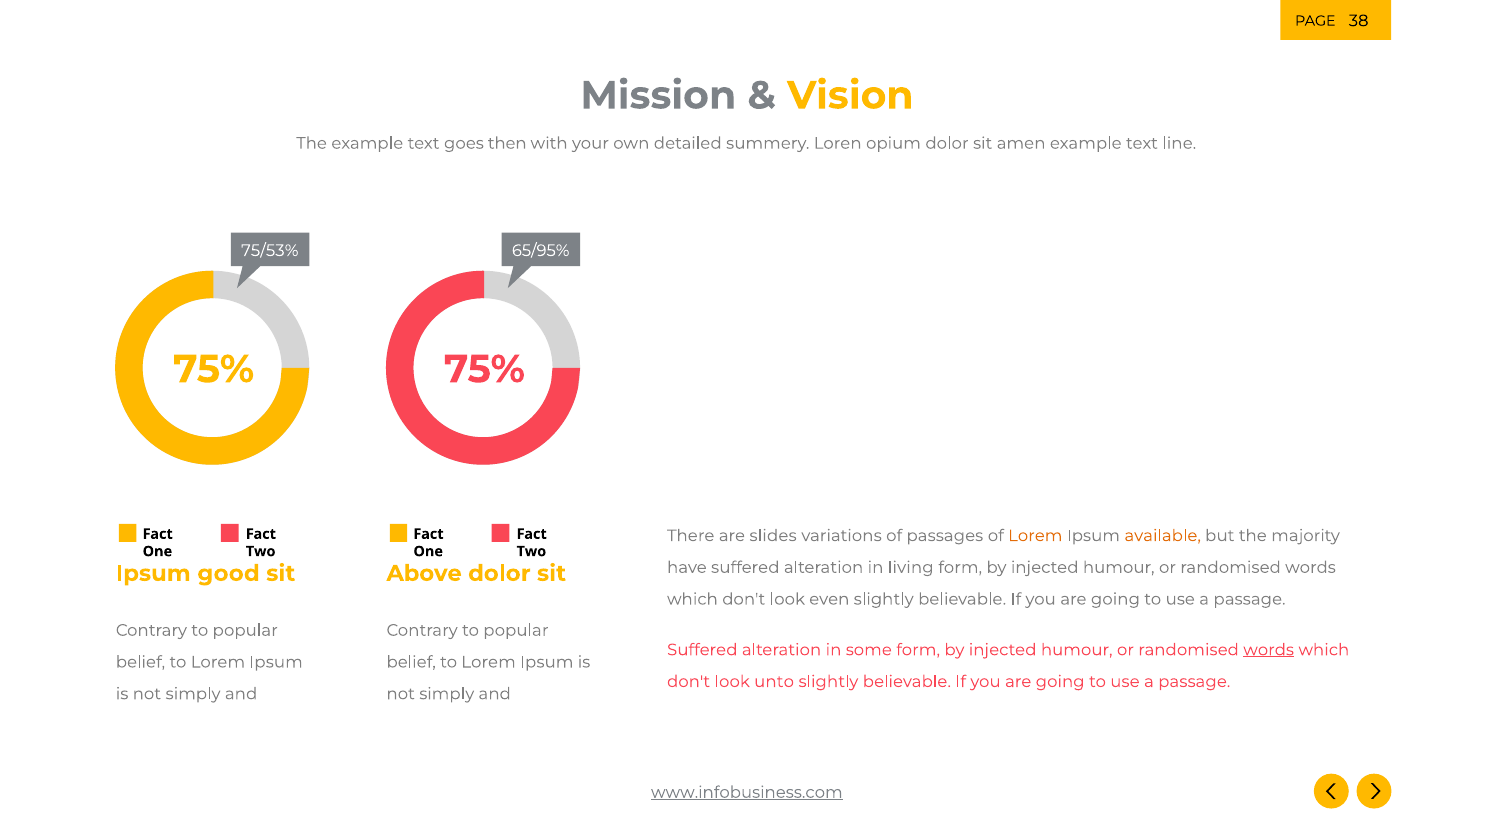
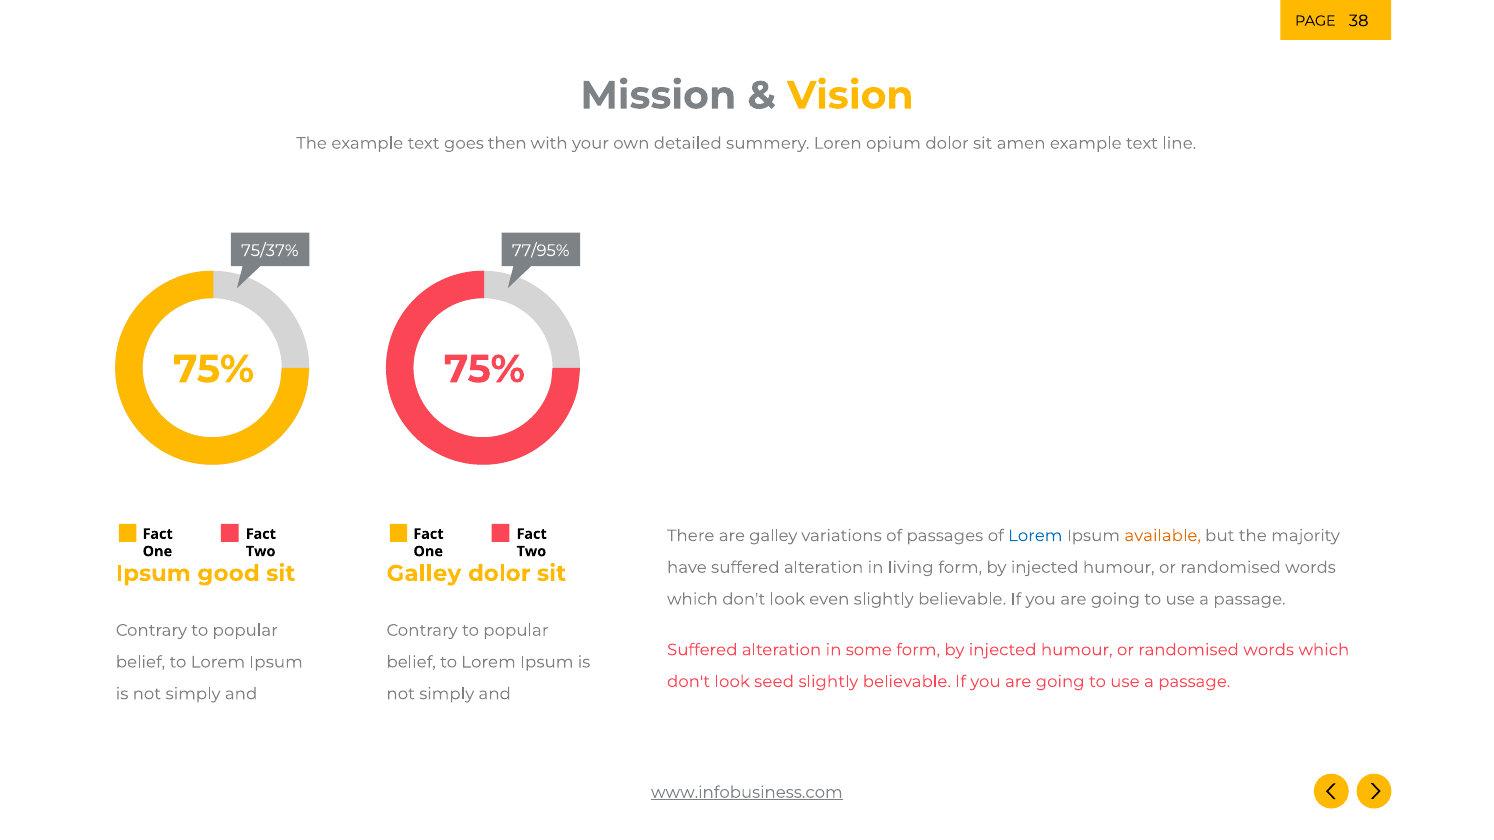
75/53%: 75/53% -> 75/37%
65/95%: 65/95% -> 77/95%
are slides: slides -> galley
Lorem at (1035, 536) colour: orange -> blue
Above at (424, 574): Above -> Galley
words at (1269, 650) underline: present -> none
unto: unto -> seed
